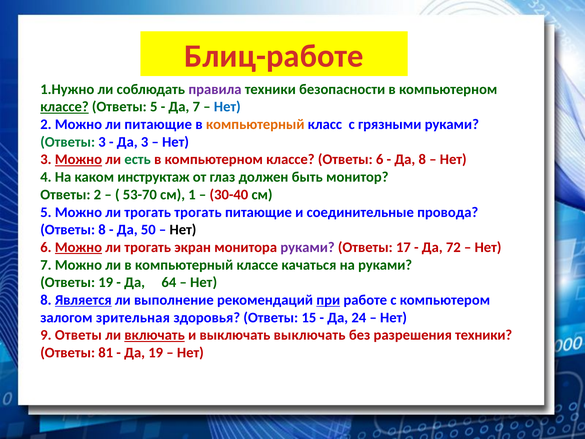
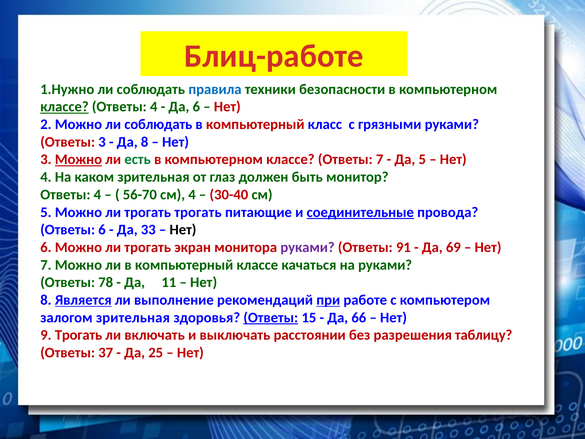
правила colour: purple -> blue
5 at (154, 107): 5 -> 4
Да 7: 7 -> 6
Нет at (227, 107) colour: blue -> red
Можно ли питающие: питающие -> соблюдать
компьютерный at (255, 124) colour: orange -> red
Ответы at (68, 142) colour: green -> red
Да 3: 3 -> 8
Ответы 6: 6 -> 7
Да 8: 8 -> 5
каком инструктаж: инструктаж -> зрительная
2 at (97, 195): 2 -> 4
53-70: 53-70 -> 56-70
см 1: 1 -> 4
соединительные underline: none -> present
Ответы 8: 8 -> 6
50: 50 -> 33
Можно at (78, 247) underline: present -> none
17: 17 -> 91
72: 72 -> 69
Ответы 19: 19 -> 78
64: 64 -> 11
Ответы at (271, 317) underline: none -> present
24: 24 -> 66
9 Ответы: Ответы -> Трогать
включать underline: present -> none
выключать выключать: выключать -> расстоянии
разрешения техники: техники -> таблицу
81: 81 -> 37
Да 19: 19 -> 25
